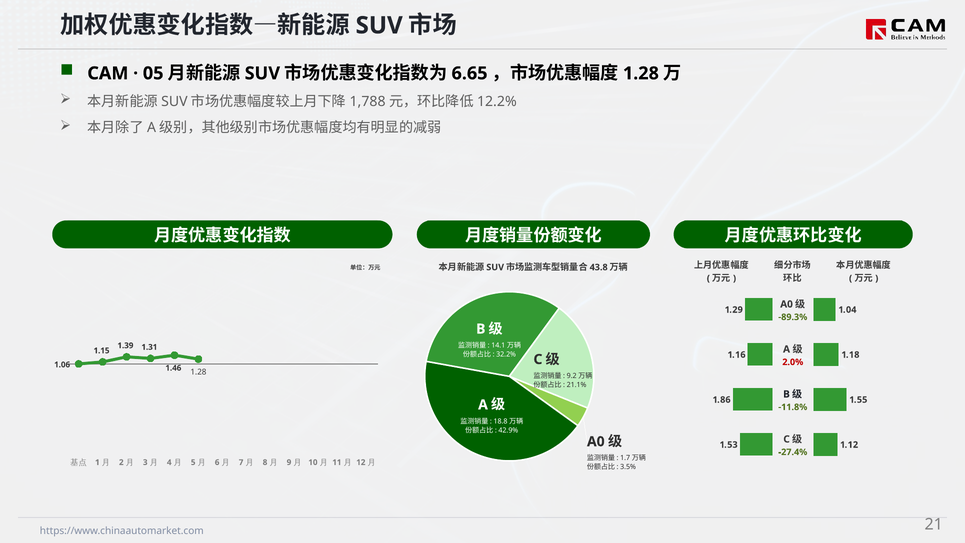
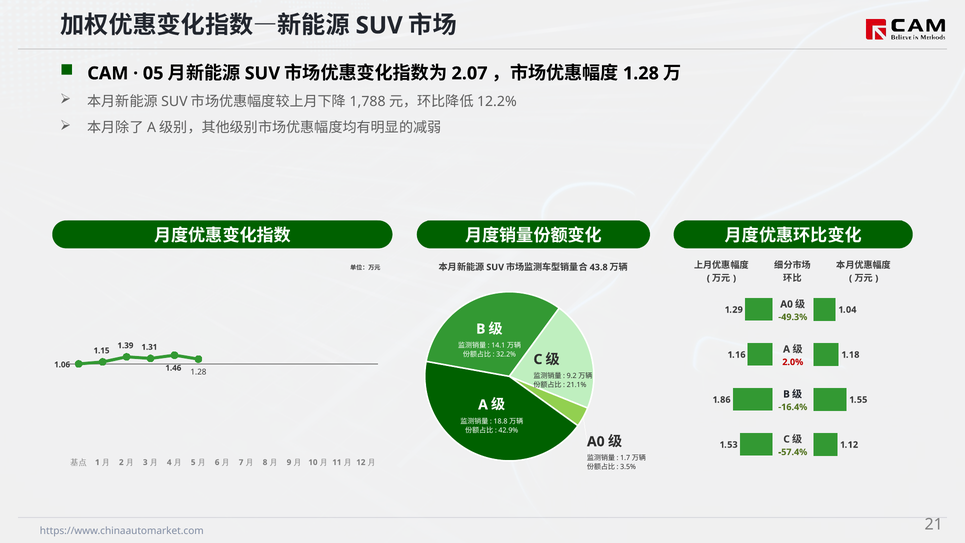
6.65: 6.65 -> 2.07
-89.3%: -89.3% -> -49.3%
-11.8%: -11.8% -> -16.4%
-27.4%: -27.4% -> -57.4%
